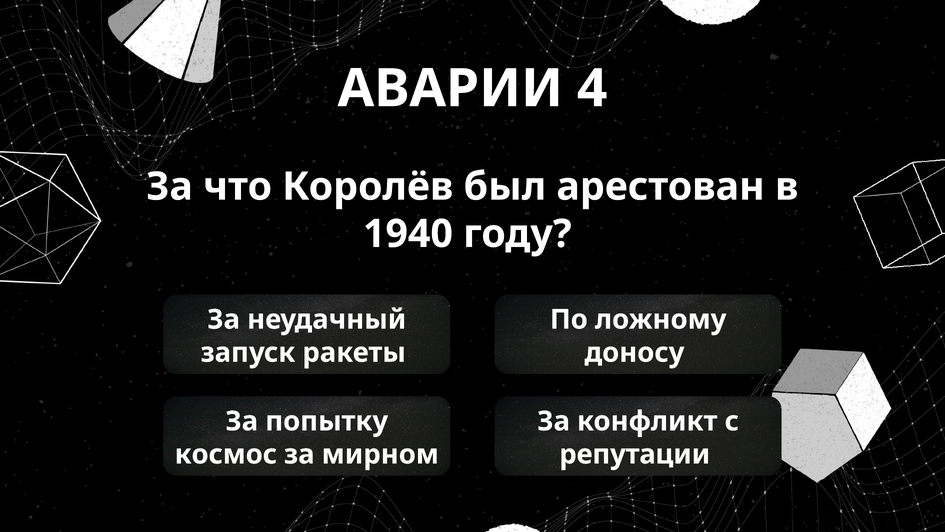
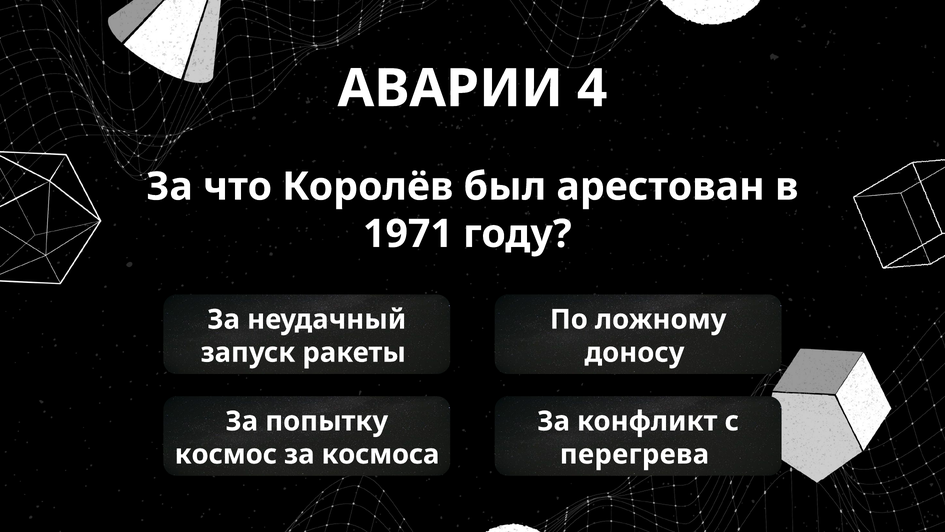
1940: 1940 -> 1971
мирном: мирном -> космоса
репутации: репутации -> перегрева
